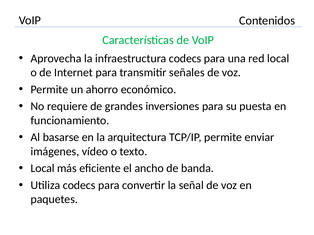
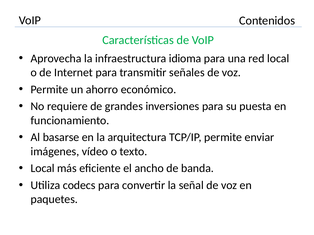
infraestructura codecs: codecs -> idioma
